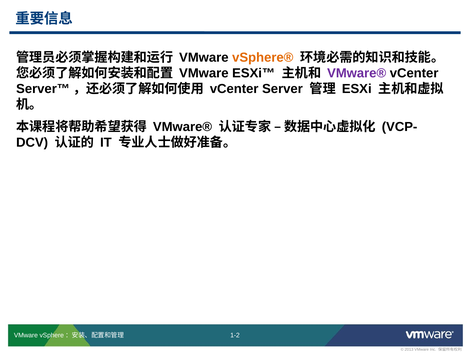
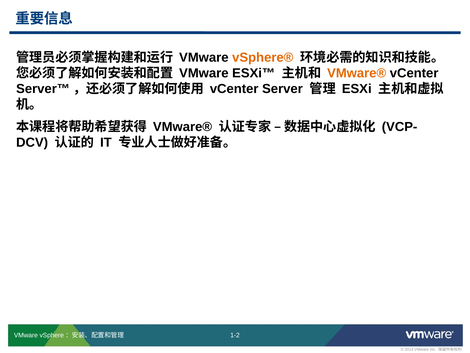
VMware® at (357, 73) colour: purple -> orange
